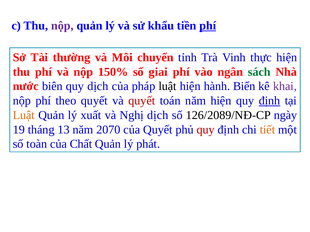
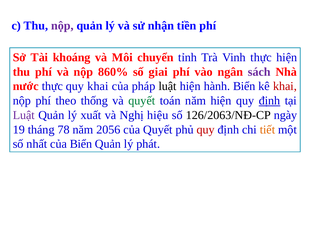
khẩu: khẩu -> nhận
phí at (208, 26) underline: present -> none
thường: thường -> khoáng
150%: 150% -> 860%
sách colour: green -> purple
nước biên: biên -> thực
quy dịch: dịch -> khai
khai at (285, 86) colour: purple -> red
theo quyết: quyết -> thống
quyết at (142, 101) colour: red -> green
Luật at (24, 115) colour: orange -> purple
Nghị dịch: dịch -> hiệu
126/2089/NĐ-CP: 126/2089/NĐ-CP -> 126/2063/NĐ-CP
13: 13 -> 78
2070: 2070 -> 2056
toàn: toàn -> nhất
của Chất: Chất -> Biển
